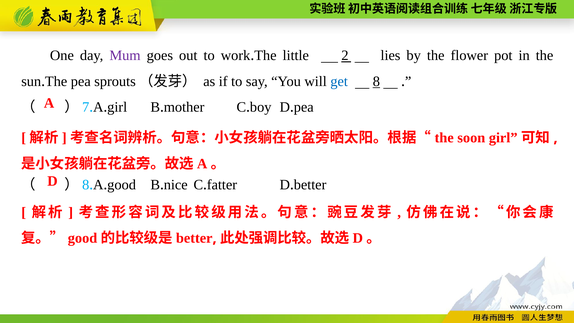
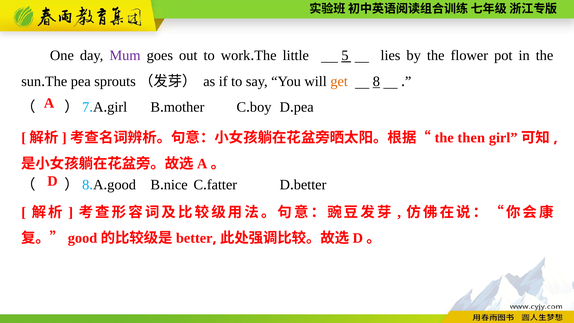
2: 2 -> 5
get colour: blue -> orange
soon: soon -> then
